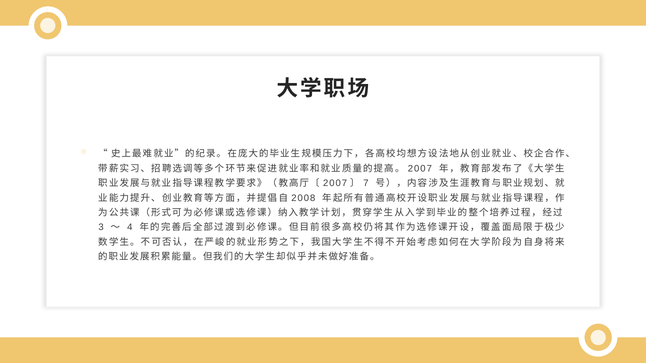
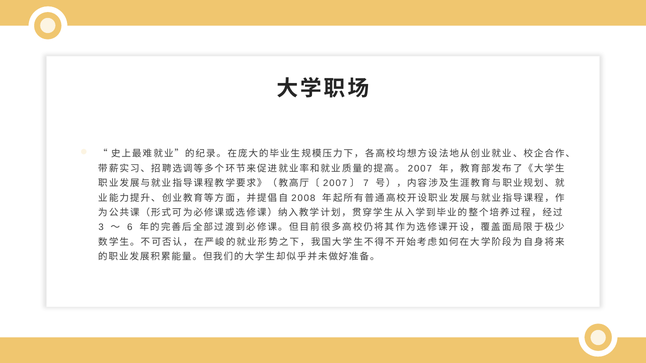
4: 4 -> 6
